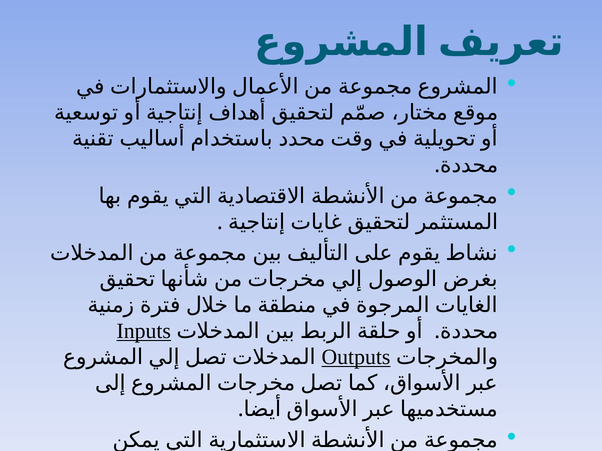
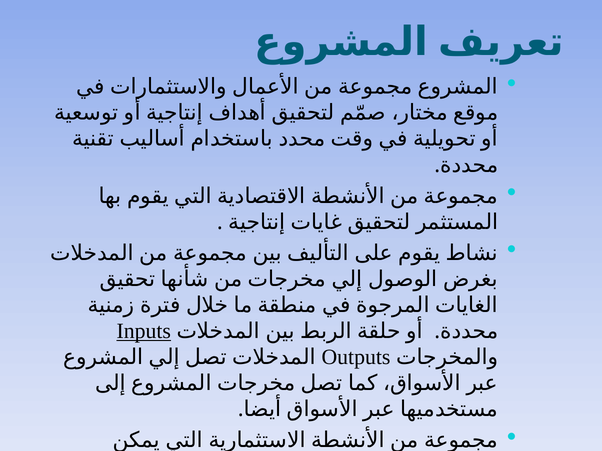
Outputs underline: present -> none
